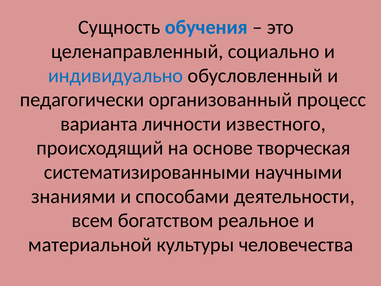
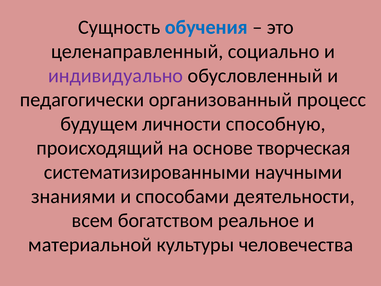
индивидуально colour: blue -> purple
варианта: варианта -> будущем
известного: известного -> способную
